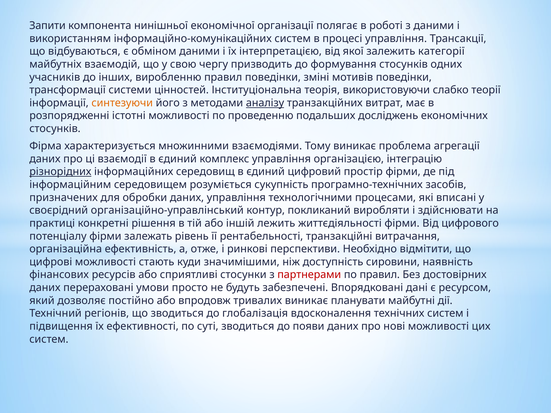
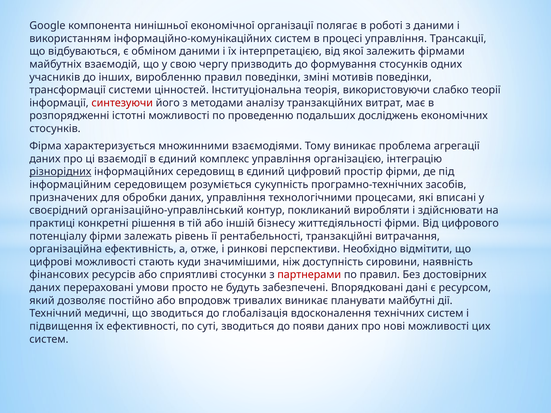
Запити: Запити -> Google
категорії: категорії -> фірмами
синтезуючи colour: orange -> red
аналізу underline: present -> none
лежить: лежить -> бізнесу
регіонів: регіонів -> медичні
